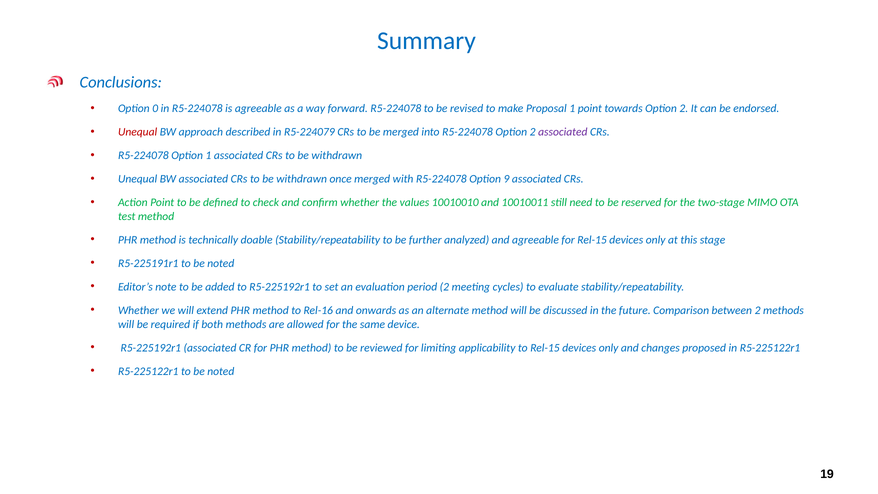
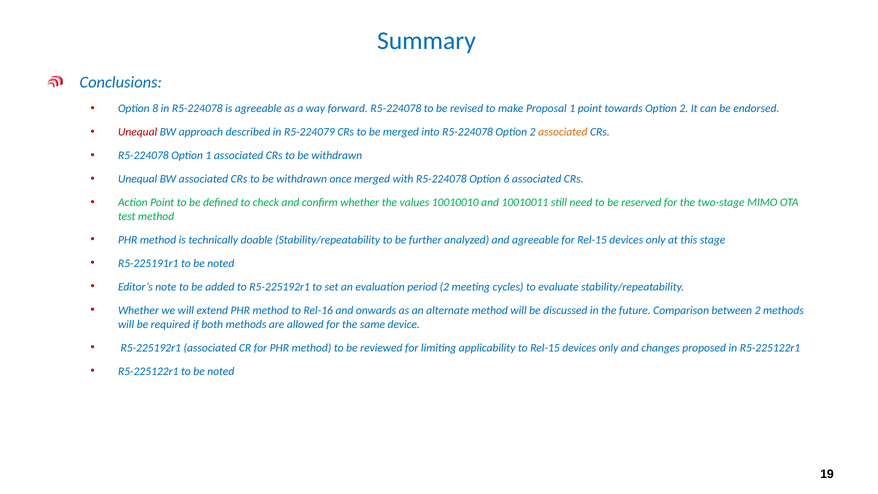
0: 0 -> 8
associated at (563, 132) colour: purple -> orange
9: 9 -> 6
